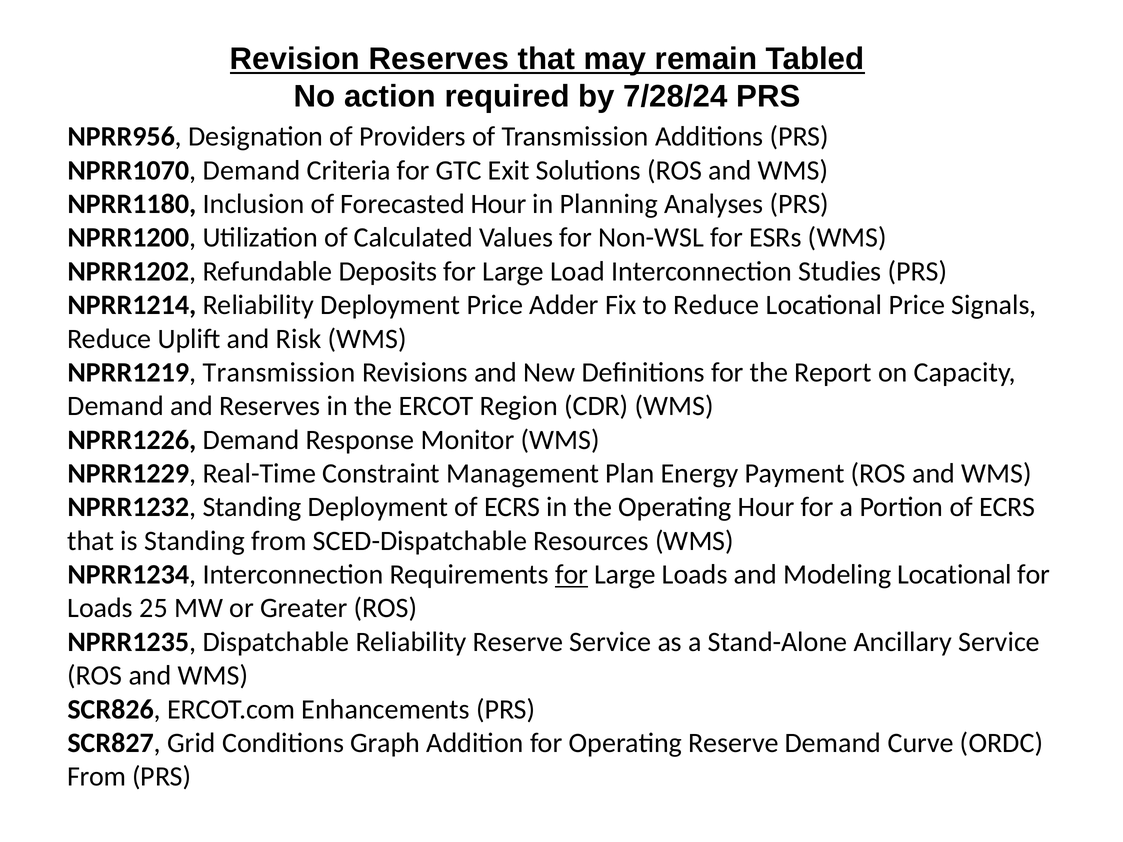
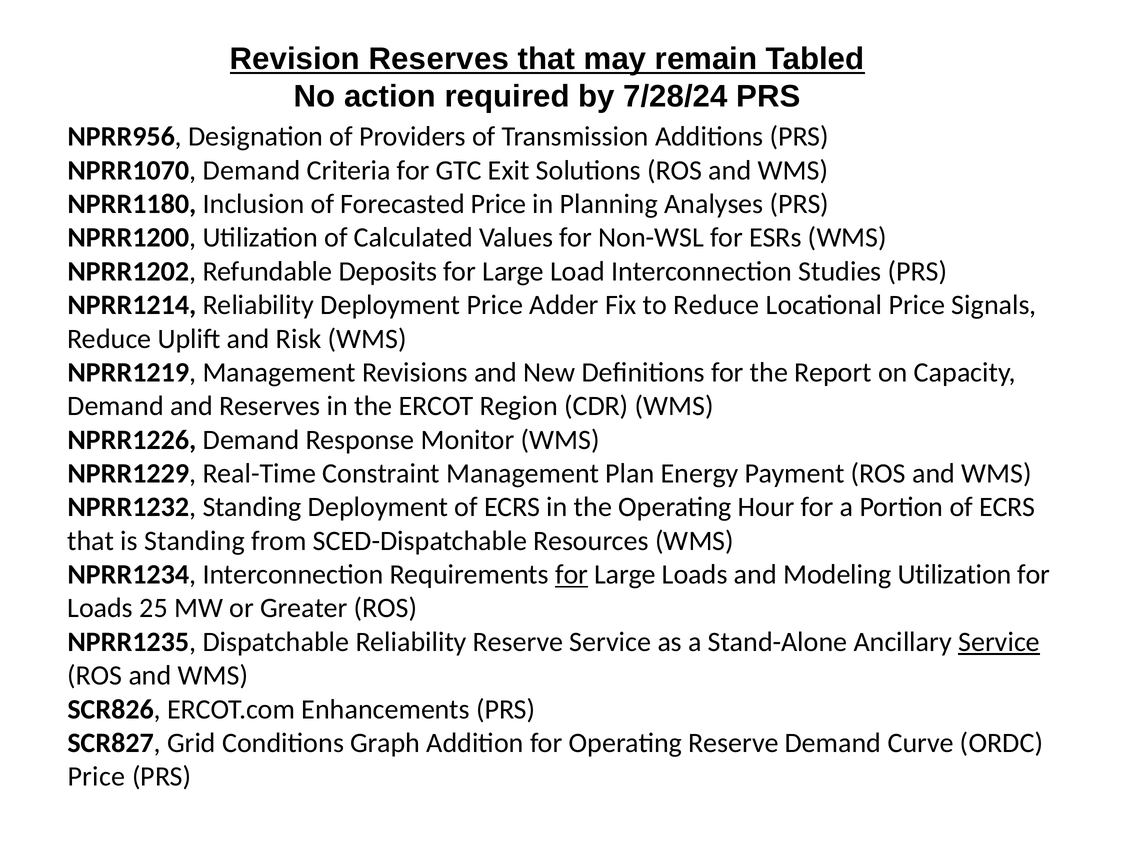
Forecasted Hour: Hour -> Price
NPRR1219 Transmission: Transmission -> Management
Modeling Locational: Locational -> Utilization
Service at (999, 642) underline: none -> present
From at (97, 777): From -> Price
